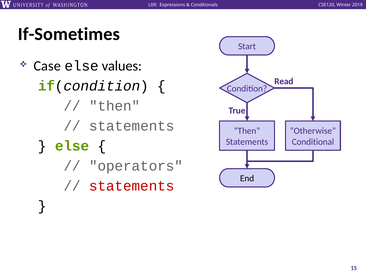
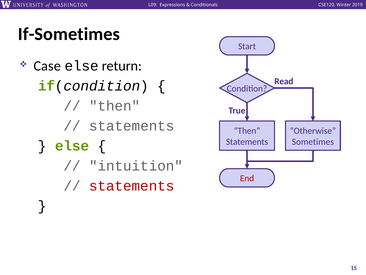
values: values -> return
Conditional: Conditional -> Sometimes
operators: operators -> intuition
End colour: black -> red
